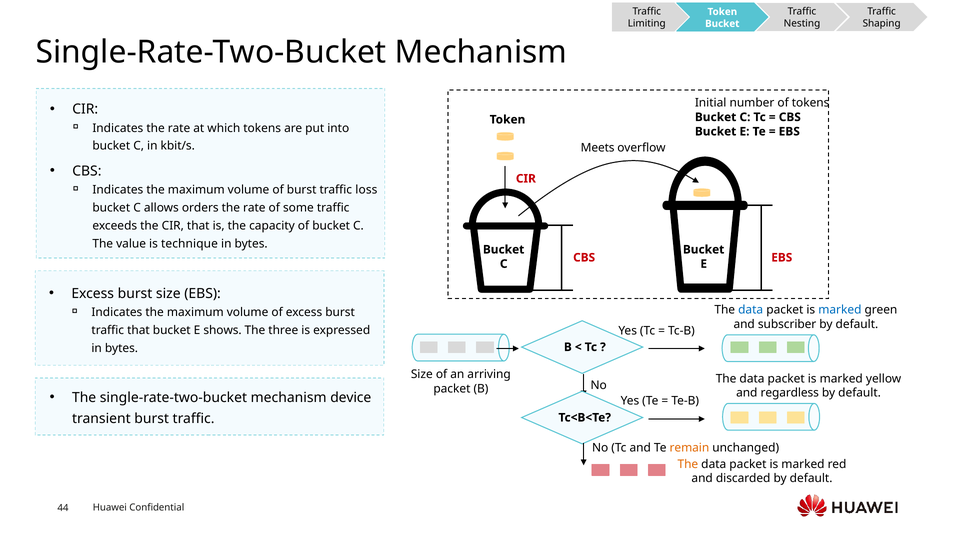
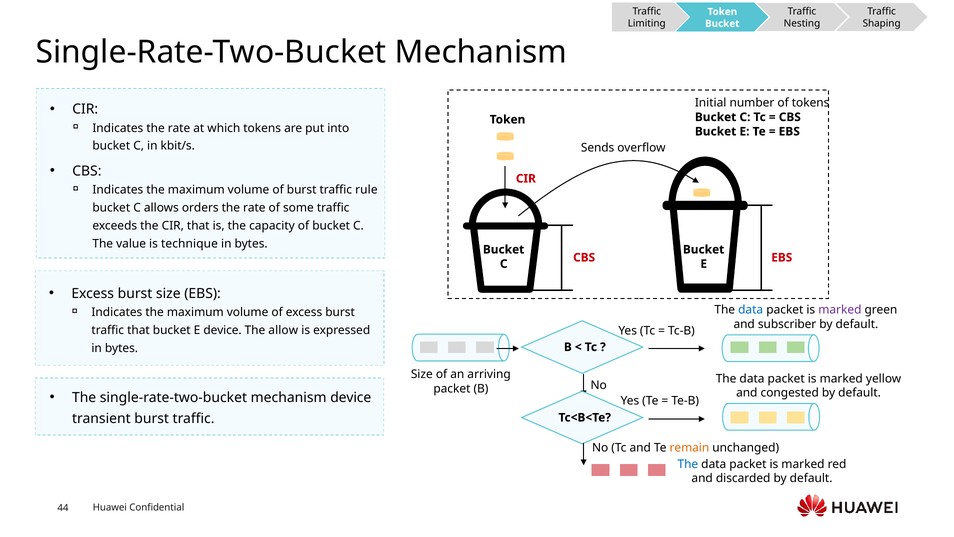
Meets: Meets -> Sends
loss: loss -> rule
marked at (840, 310) colour: blue -> purple
E shows: shows -> device
three: three -> allow
regardless: regardless -> congested
The at (688, 464) colour: orange -> blue
